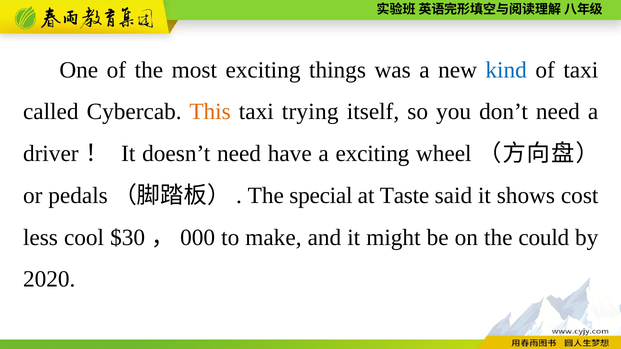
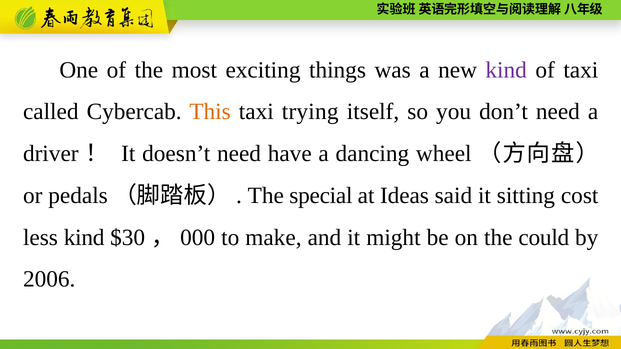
kind at (506, 70) colour: blue -> purple
a exciting: exciting -> dancing
Taste: Taste -> Ideas
shows: shows -> sitting
less cool: cool -> kind
2020: 2020 -> 2006
